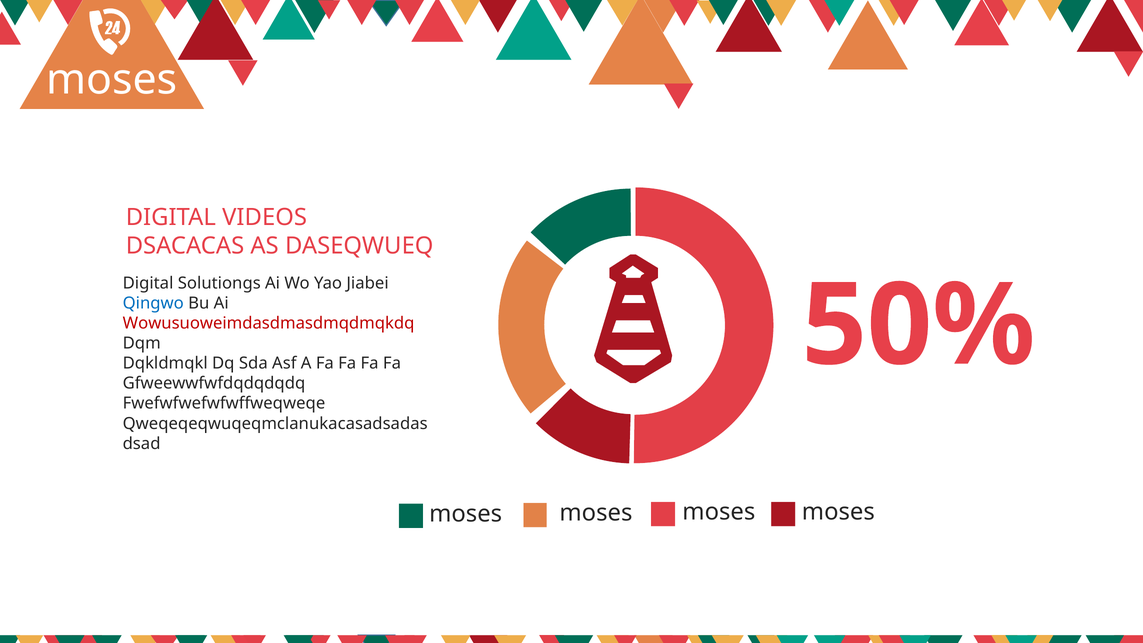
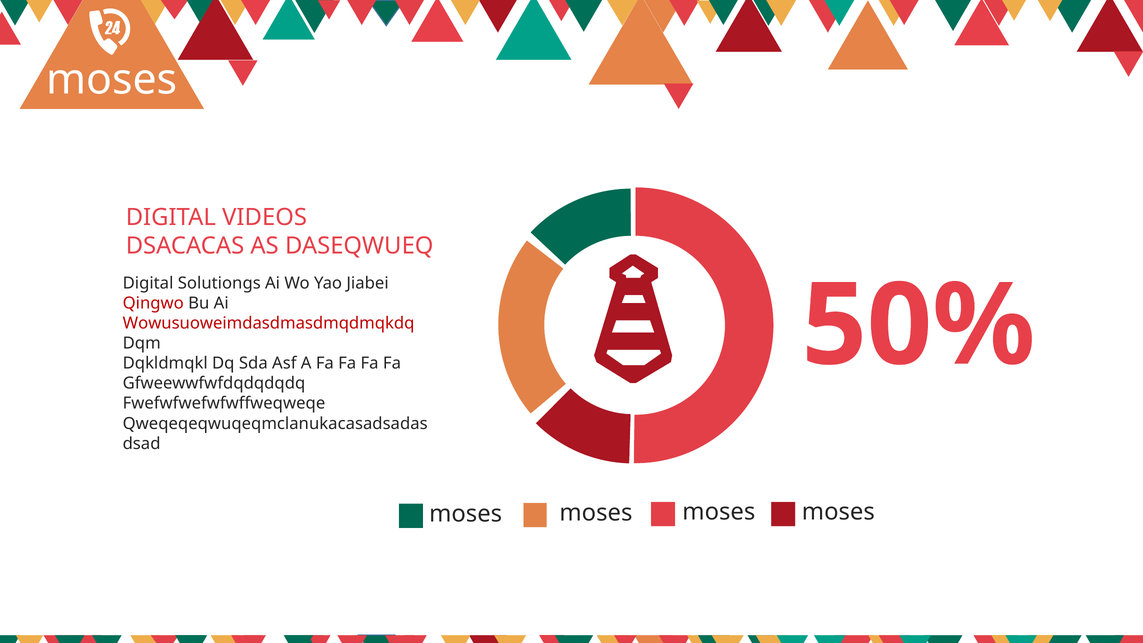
Qingwo colour: blue -> red
